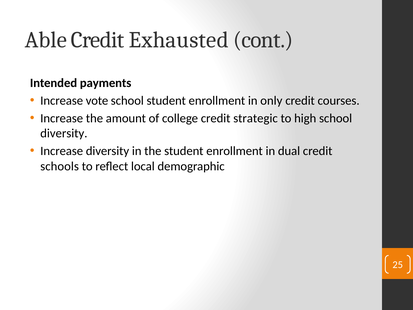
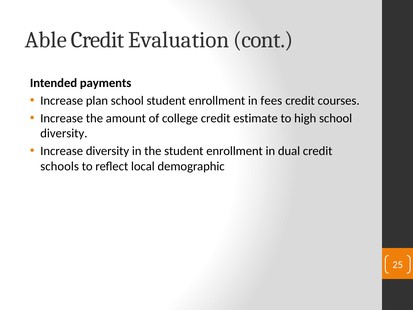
Exhausted: Exhausted -> Evaluation
vote: vote -> plan
only: only -> fees
strategic: strategic -> estimate
